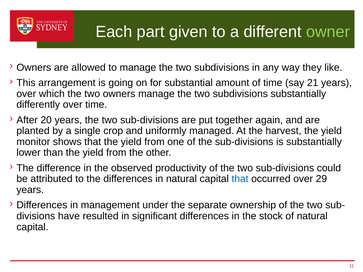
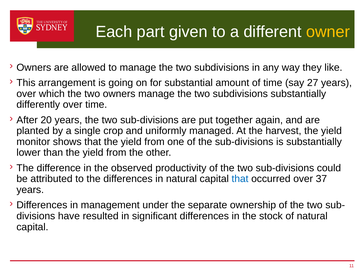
owner colour: light green -> yellow
21: 21 -> 27
29: 29 -> 37
